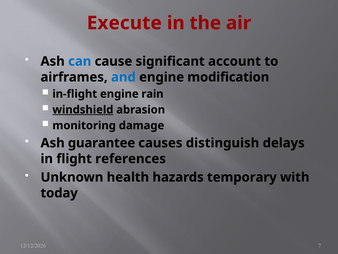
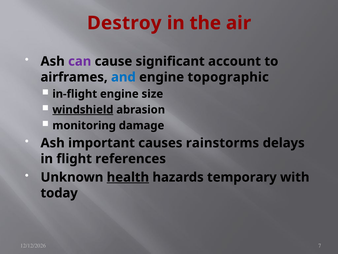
Execute: Execute -> Destroy
can colour: blue -> purple
modification: modification -> topographic
rain: rain -> size
guarantee: guarantee -> important
distinguish: distinguish -> rainstorms
health underline: none -> present
